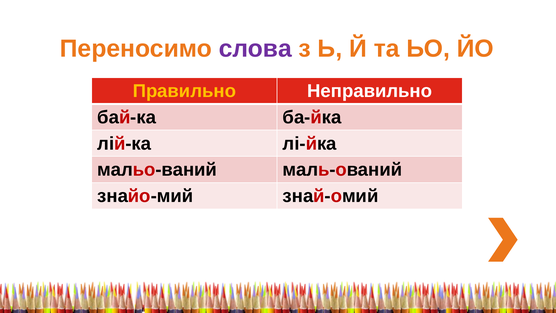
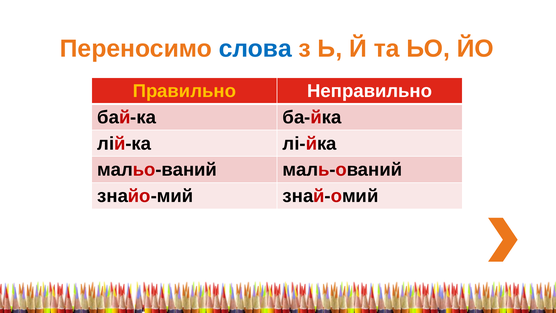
слова colour: purple -> blue
